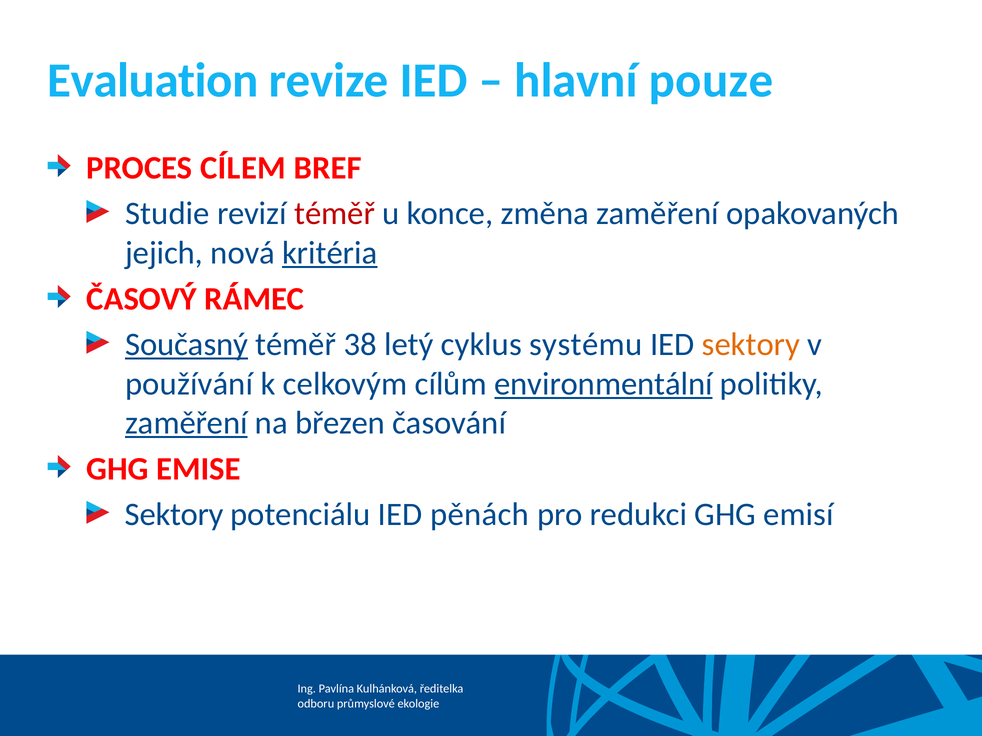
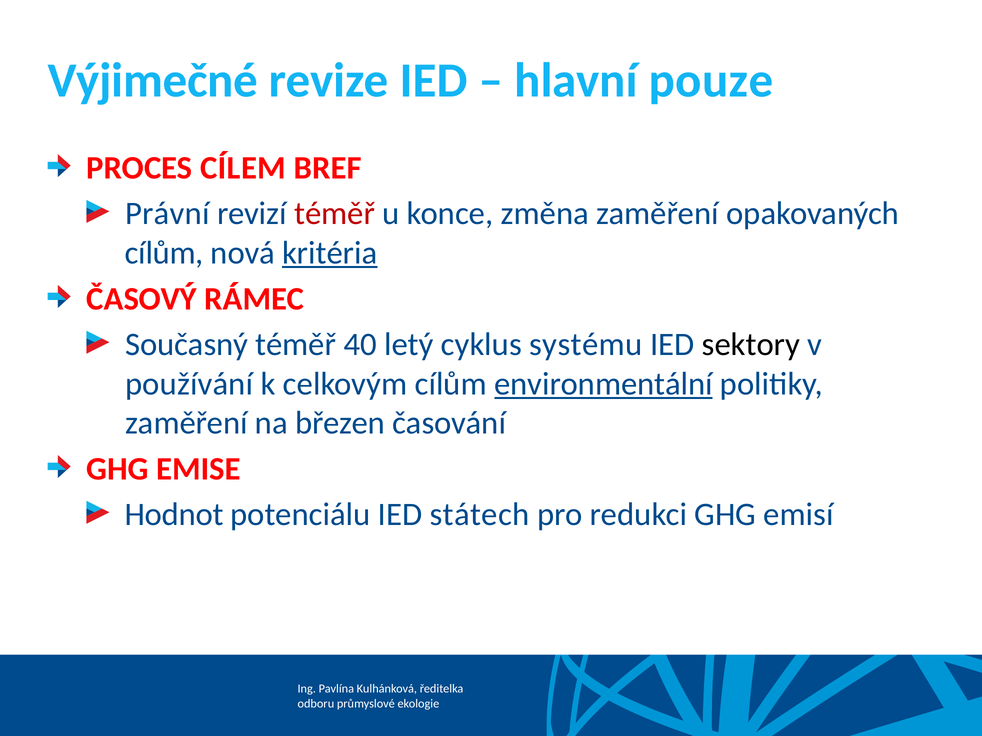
Evaluation: Evaluation -> Výjimečné
Studie: Studie -> Právní
jejich at (164, 253): jejich -> cílům
Současný underline: present -> none
38: 38 -> 40
sektory at (751, 345) colour: orange -> black
zaměření at (186, 423) underline: present -> none
Sektory at (174, 515): Sektory -> Hodnot
pěnách: pěnách -> státech
